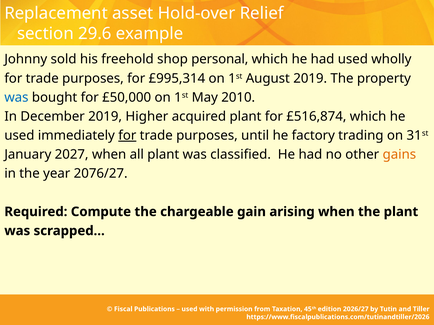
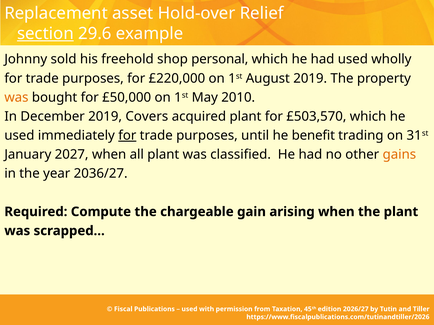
section underline: none -> present
£995,314: £995,314 -> £220,000
was at (16, 98) colour: blue -> orange
Higher: Higher -> Covers
£516,874: £516,874 -> £503,570
factory: factory -> benefit
2076/27: 2076/27 -> 2036/27
